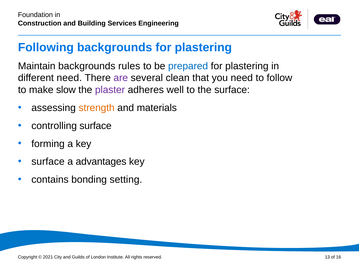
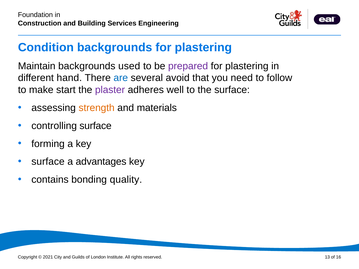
Following: Following -> Condition
rules: rules -> used
prepared colour: blue -> purple
different need: need -> hand
are colour: purple -> blue
clean: clean -> avoid
slow: slow -> start
setting: setting -> quality
